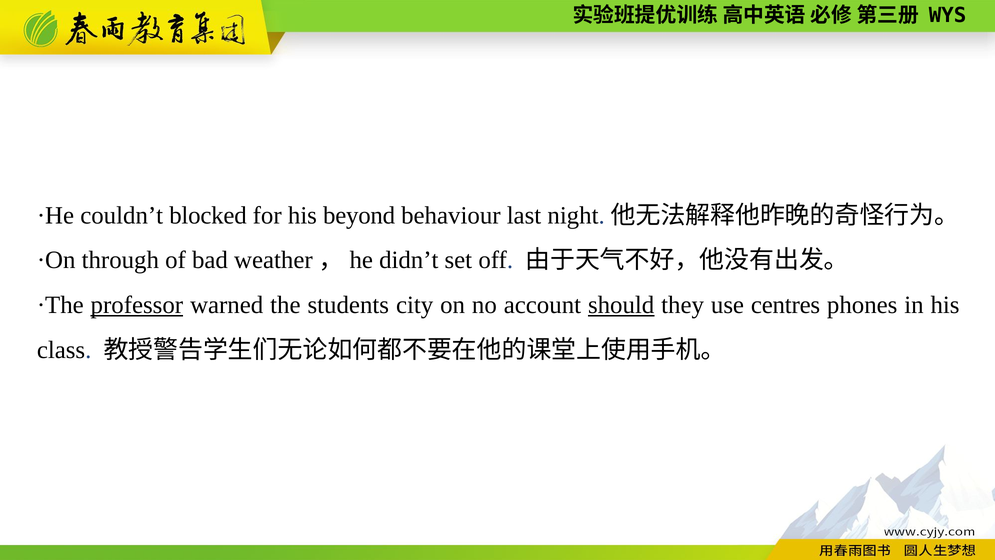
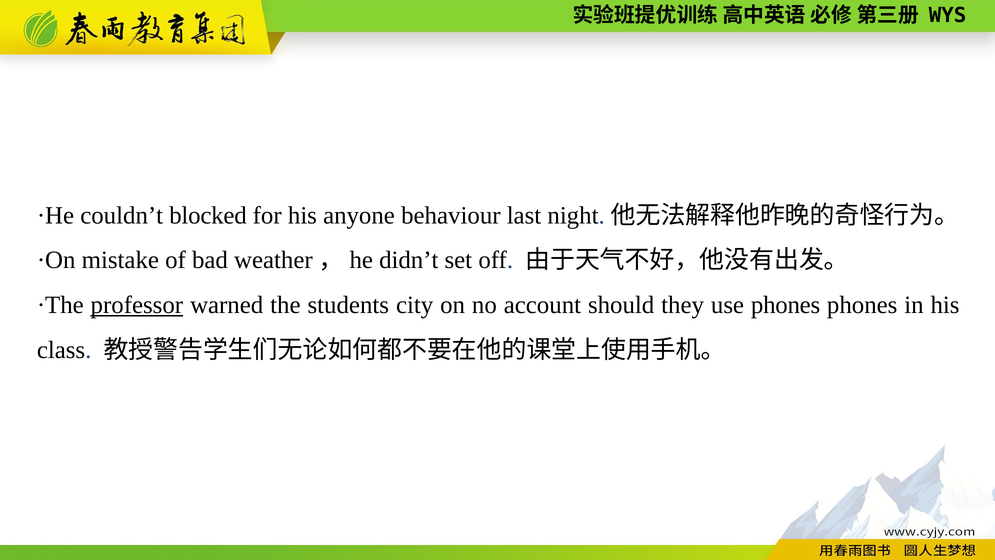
beyond: beyond -> anyone
through: through -> mistake
should underline: present -> none
use centres: centres -> phones
